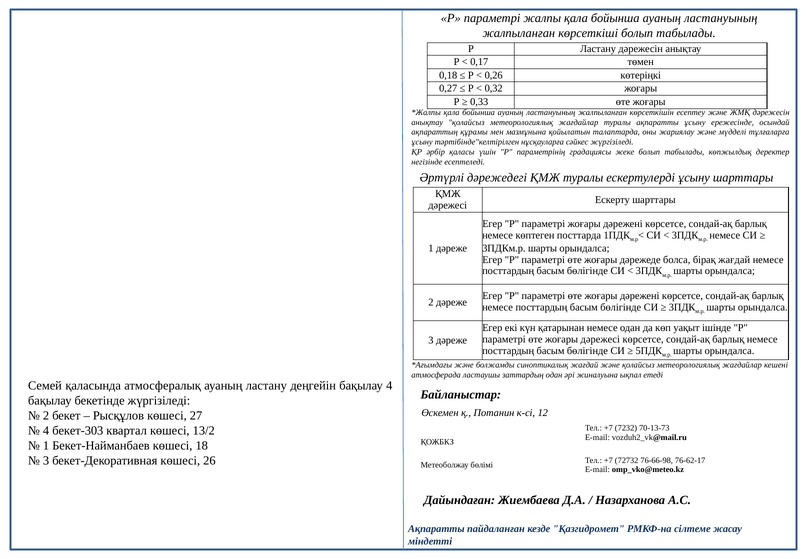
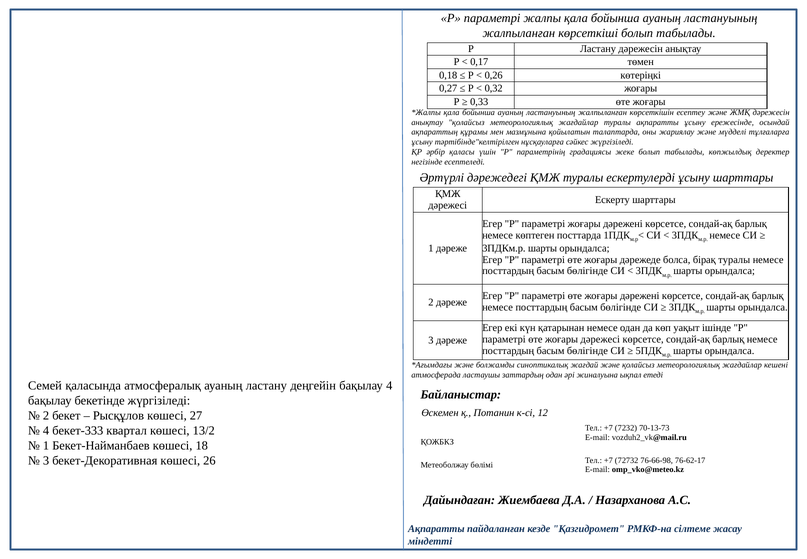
бірақ жағдай: жағдай -> туралы
бекет-303: бекет-303 -> бекет-333
